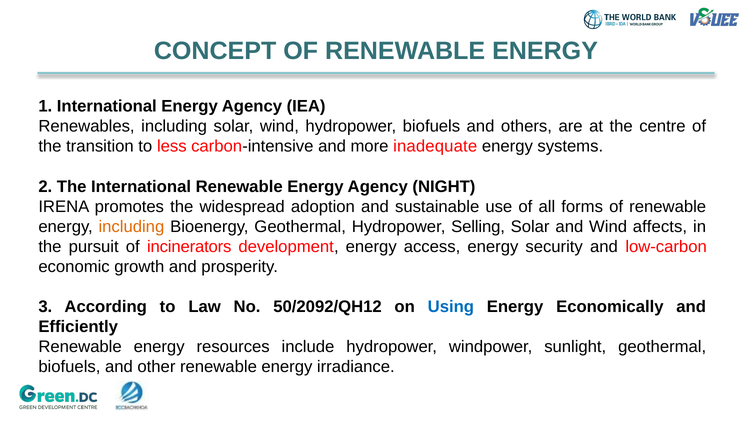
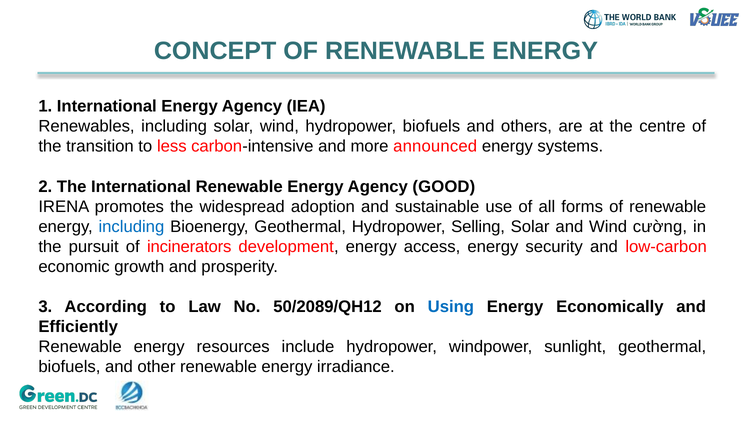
inadequate: inadequate -> announced
NIGHT: NIGHT -> GOOD
including at (131, 227) colour: orange -> blue
affects: affects -> cường
50/2092/QH12: 50/2092/QH12 -> 50/2089/QH12
